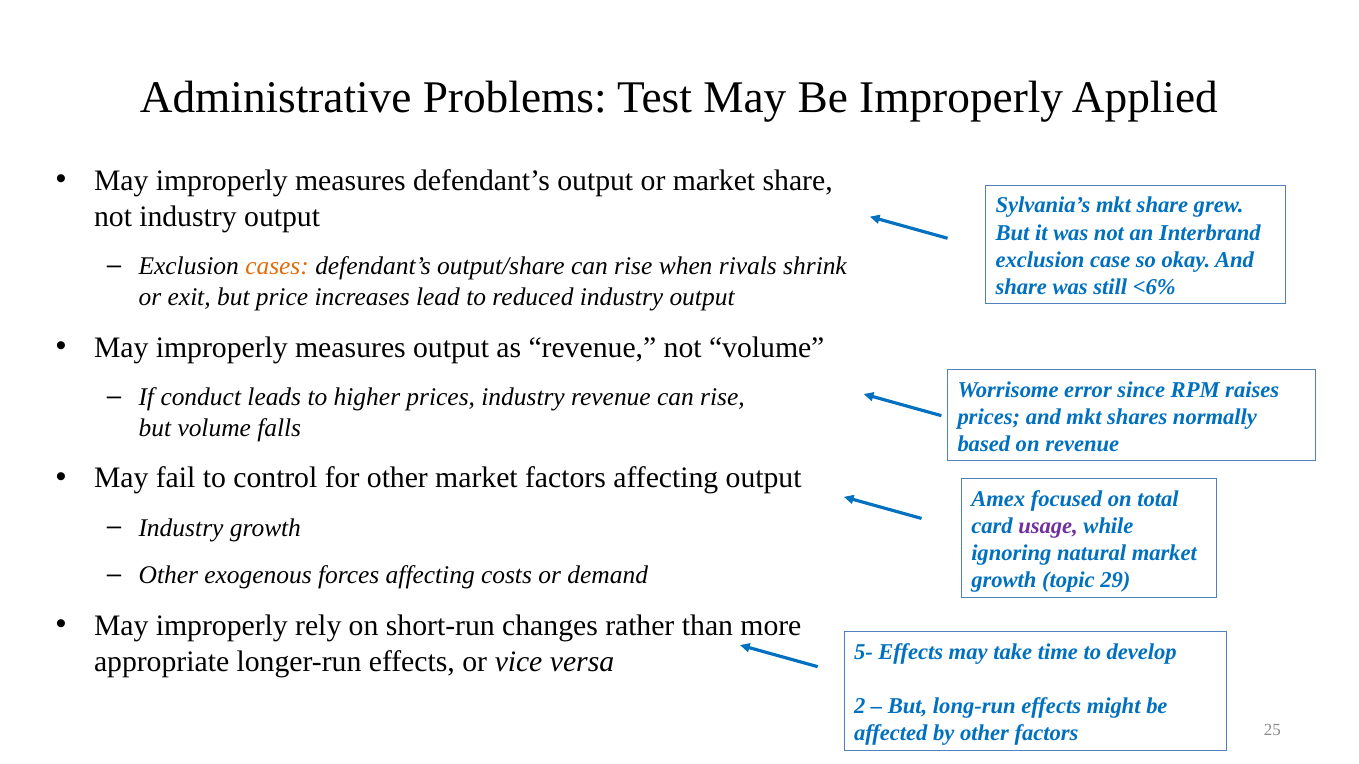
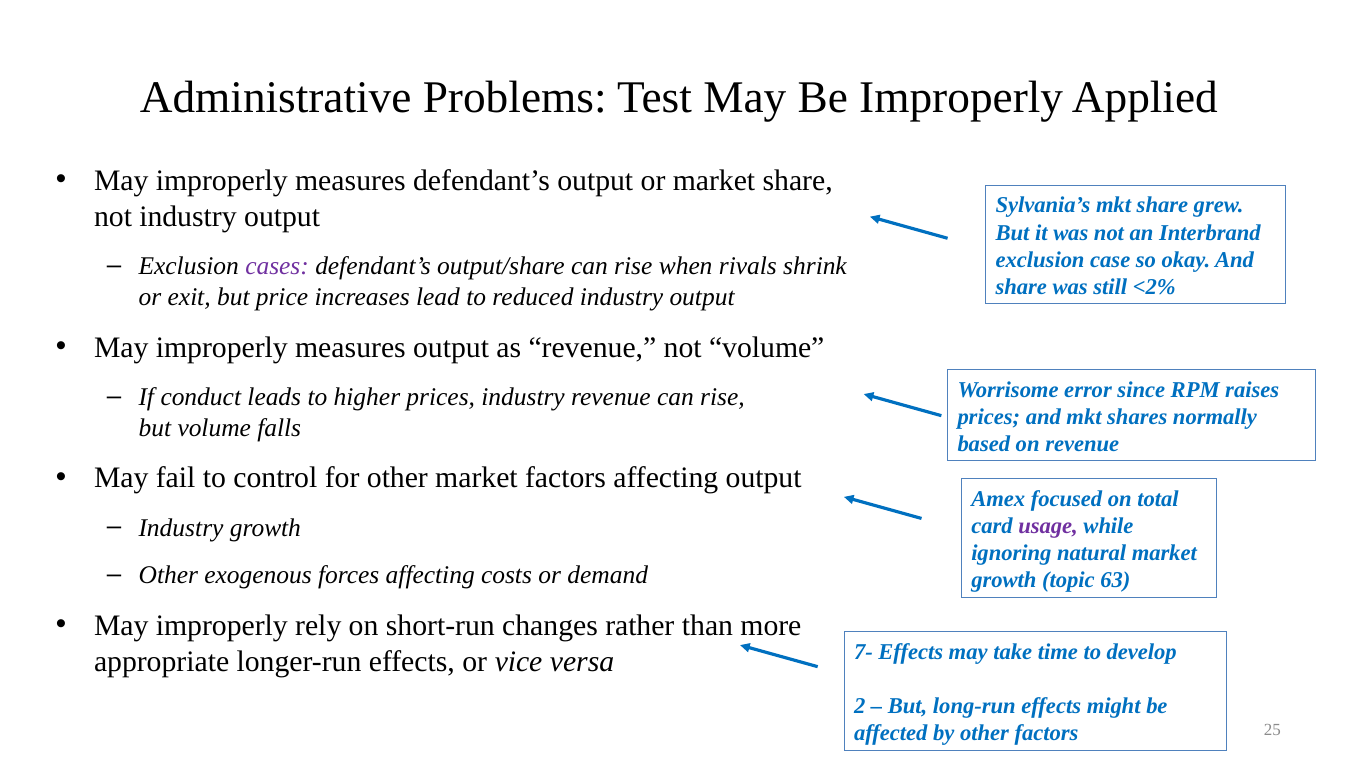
cases colour: orange -> purple
<6%: <6% -> <2%
29: 29 -> 63
5-: 5- -> 7-
